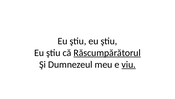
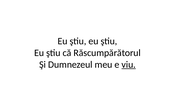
Răscumpărătorul underline: present -> none
